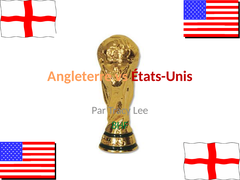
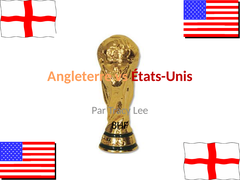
8HF colour: green -> black
